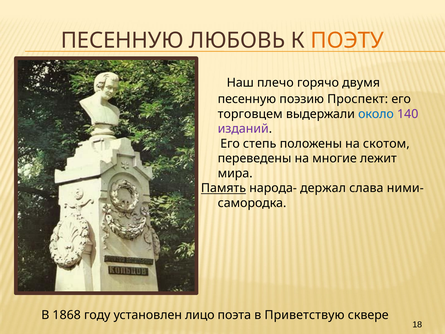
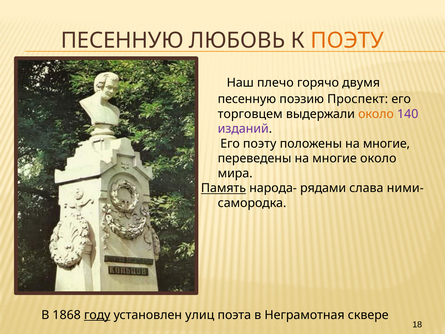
около at (376, 114) colour: blue -> orange
Его степь: степь -> поэту
положены на скотом: скотом -> многие
многие лежит: лежит -> около
держал: держал -> рядами
году underline: none -> present
лицо: лицо -> улиц
Приветствую: Приветствую -> Неграмотная
